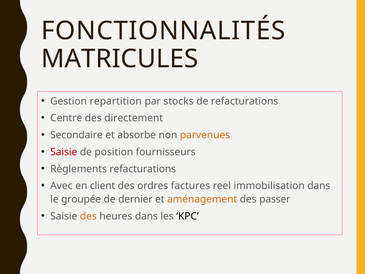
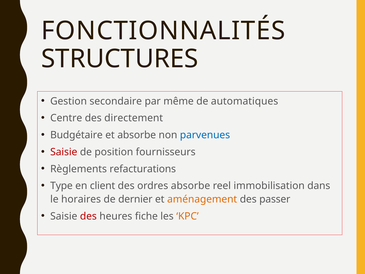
MATRICULES: MATRICULES -> STRUCTURES
repartition: repartition -> secondaire
stocks: stocks -> même
de refacturations: refacturations -> automatiques
Secondaire: Secondaire -> Budgétaire
parvenues colour: orange -> blue
Avec: Avec -> Type
ordres factures: factures -> absorbe
groupée: groupée -> horaires
des at (88, 216) colour: orange -> red
heures dans: dans -> fiche
KPC colour: black -> orange
